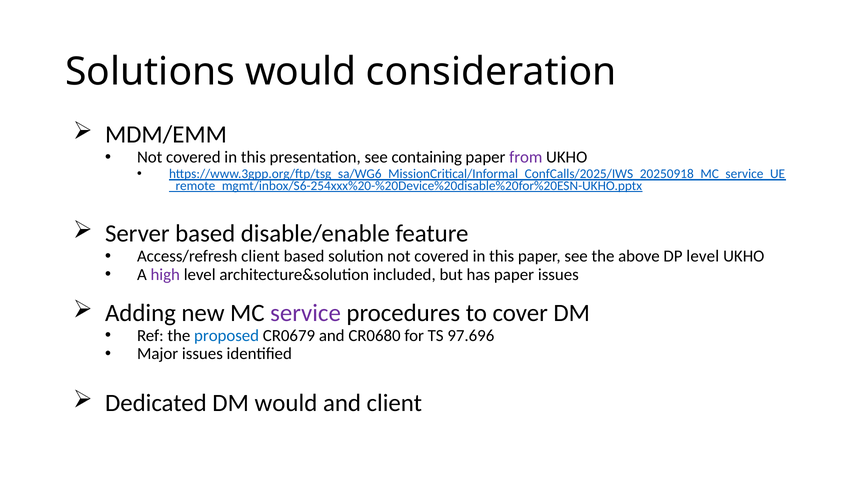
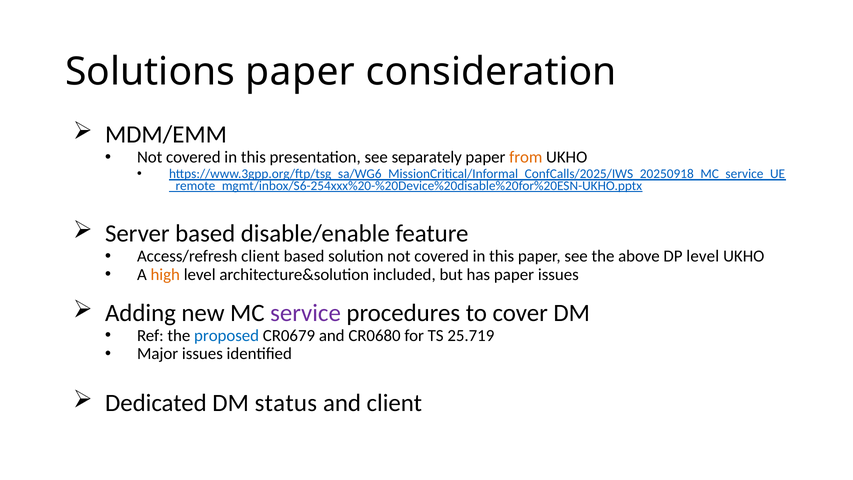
Solutions would: would -> paper
containing: containing -> separately
from colour: purple -> orange
high colour: purple -> orange
97.696: 97.696 -> 25.719
DM would: would -> status
